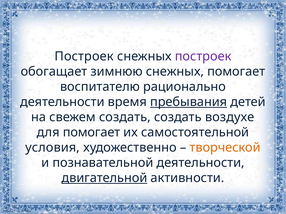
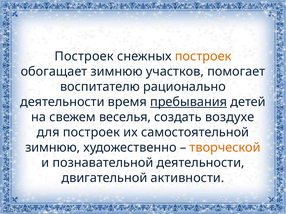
построек at (203, 56) colour: purple -> orange
зимнюю снежных: снежных -> участков
свежем создать: создать -> веселья
для помогает: помогает -> построек
условия at (53, 148): условия -> зимнюю
двигательной underline: present -> none
